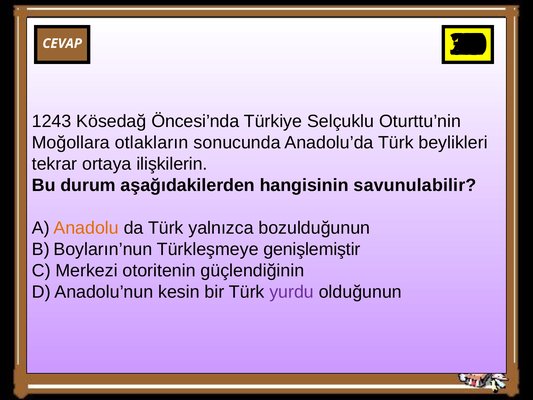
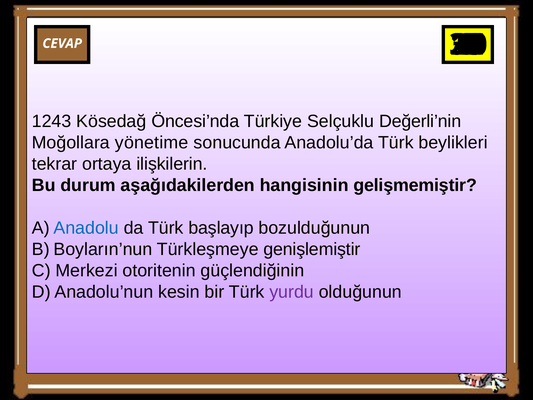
Oturttu’nin: Oturttu’nin -> Değerli’nin
otlakların: otlakların -> yönetime
savunulabilir: savunulabilir -> gelişmemiştir
Anadolu colour: orange -> blue
yalnızca: yalnızca -> başlayıp
